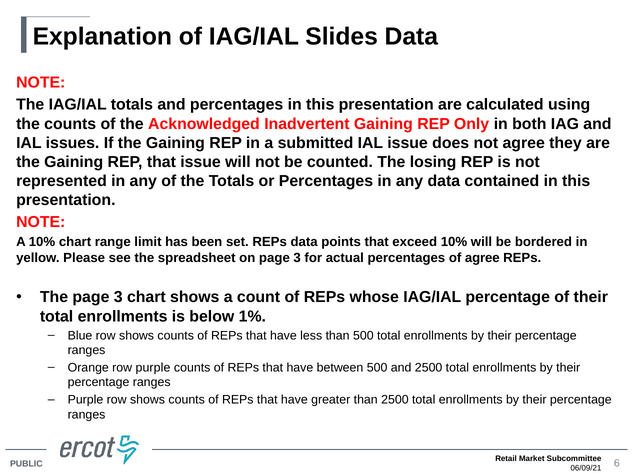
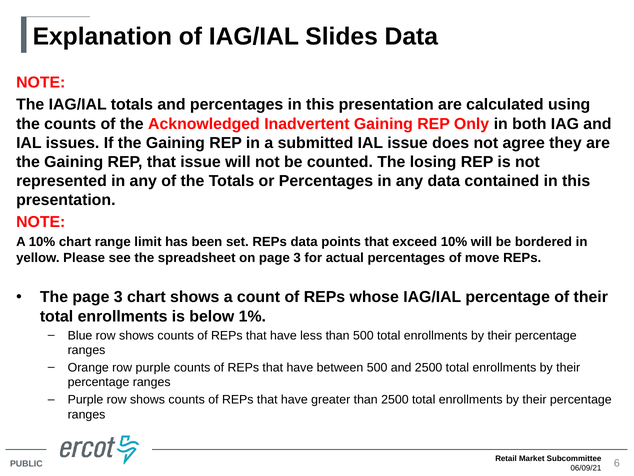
of agree: agree -> move
